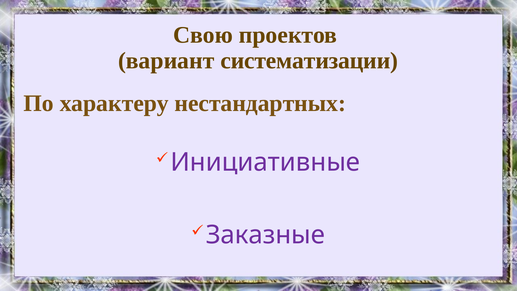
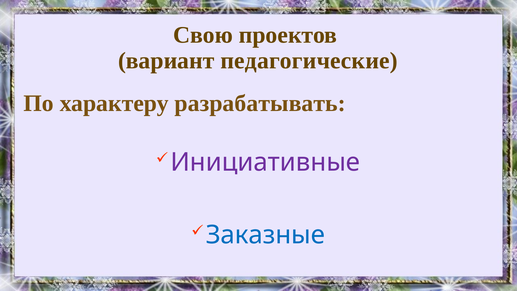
систематизации: систематизации -> педагогические
нестандартных: нестандартных -> разрабатывать
Заказные colour: purple -> blue
